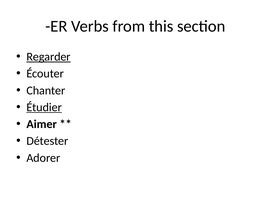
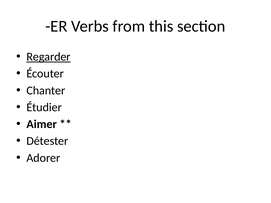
Étudier underline: present -> none
